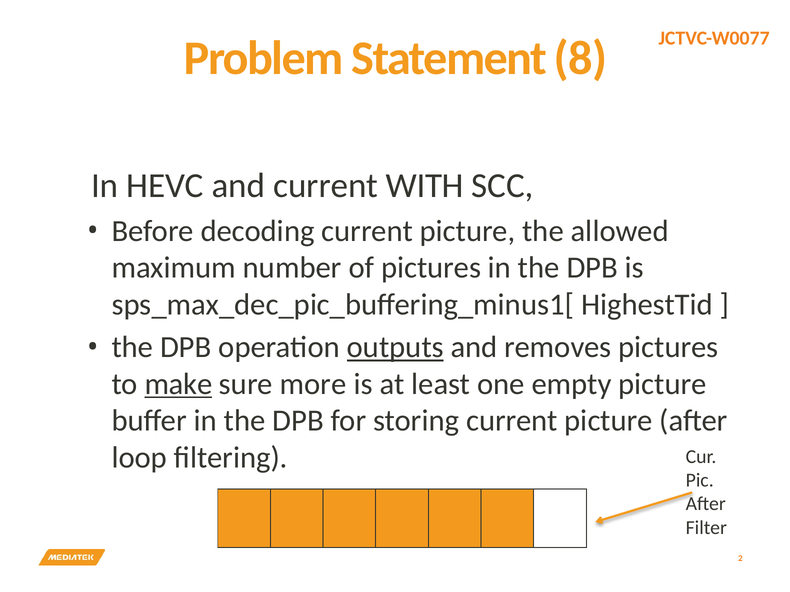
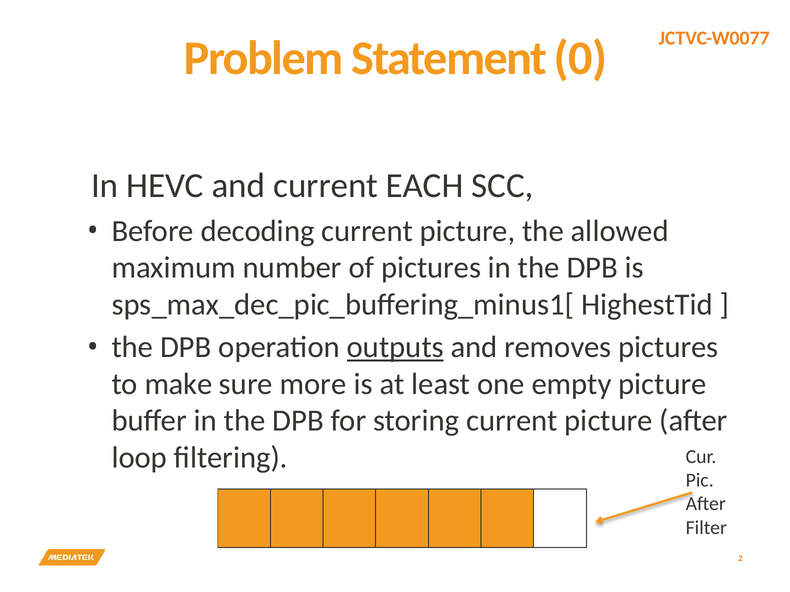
8: 8 -> 0
WITH: WITH -> EACH
make underline: present -> none
